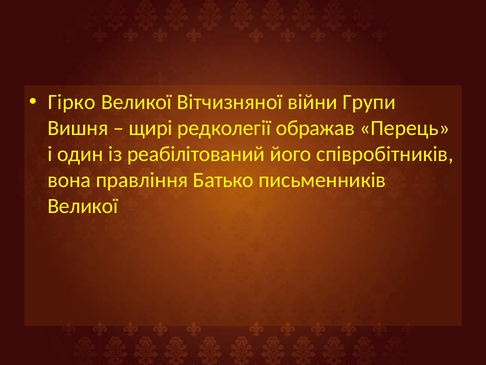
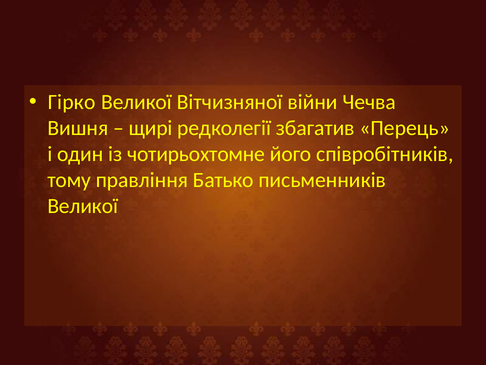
Групи: Групи -> Чечва
ображав: ображав -> збагатив
реабілітований: реабілітований -> чотирьохтомне
вона: вона -> тому
